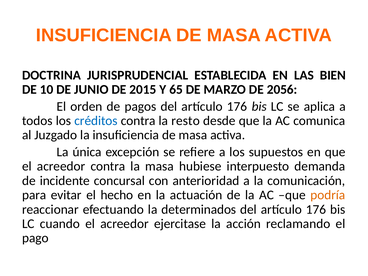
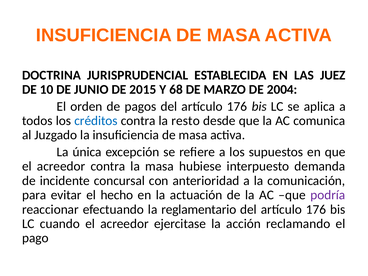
BIEN: BIEN -> JUEZ
65: 65 -> 68
2056: 2056 -> 2004
podría colour: orange -> purple
determinados: determinados -> reglamentario
